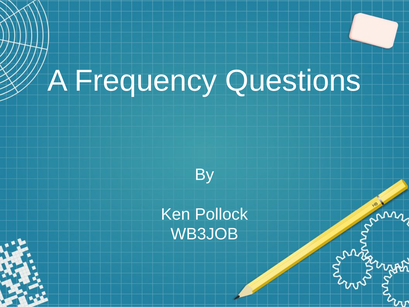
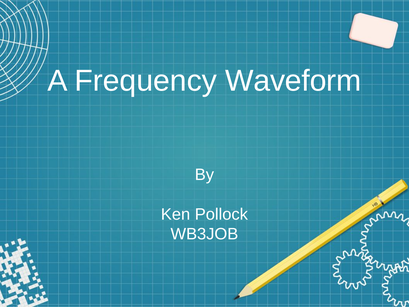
Questions: Questions -> Waveform
